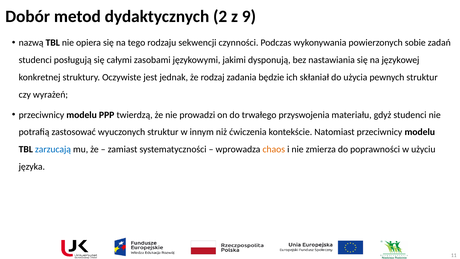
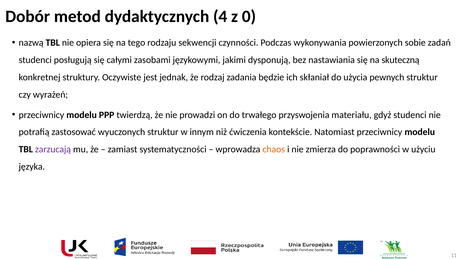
2: 2 -> 4
9: 9 -> 0
językowej: językowej -> skuteczną
zarzucają colour: blue -> purple
